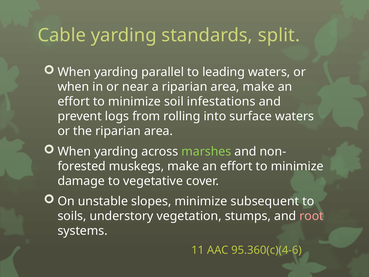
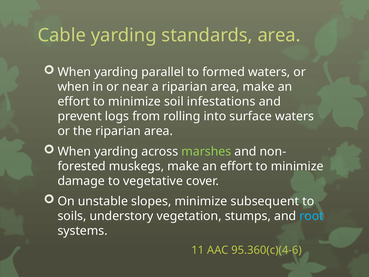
standards split: split -> area
leading: leading -> formed
root colour: pink -> light blue
